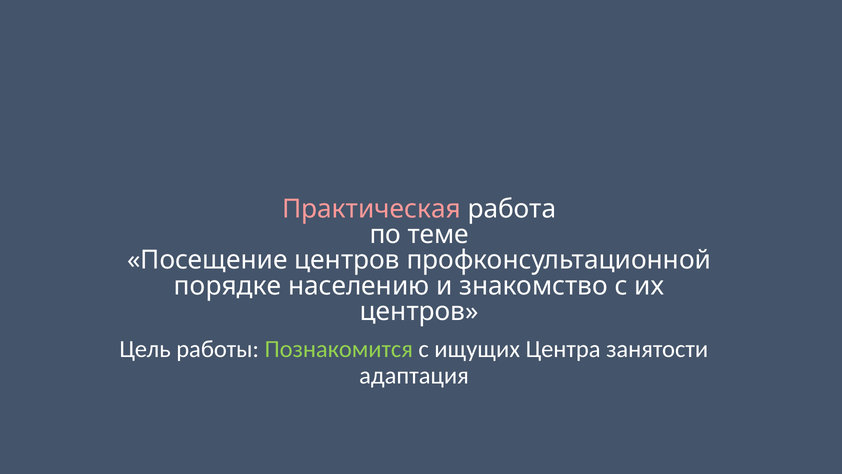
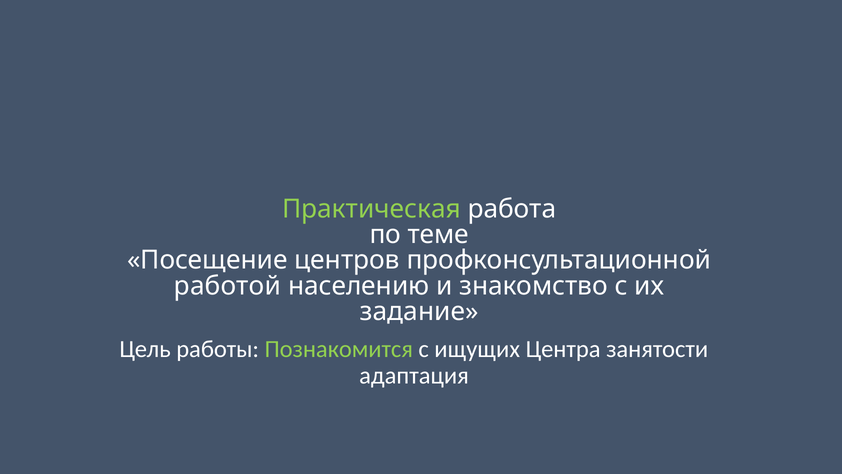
Практическая colour: pink -> light green
порядке: порядке -> работой
центров at (419, 311): центров -> задание
